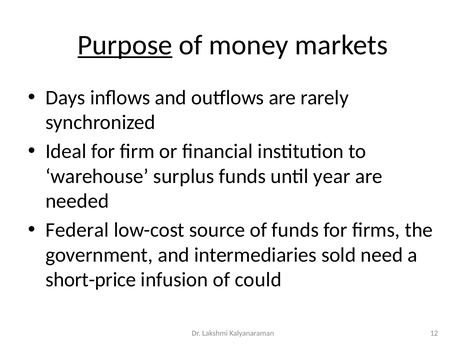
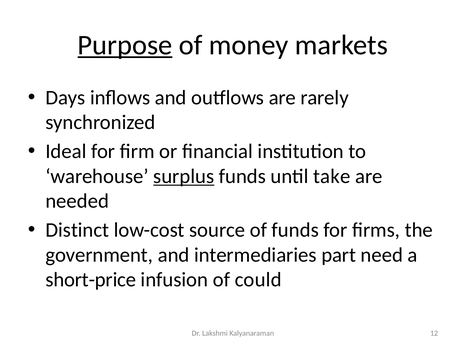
surplus underline: none -> present
year: year -> take
Federal: Federal -> Distinct
sold: sold -> part
